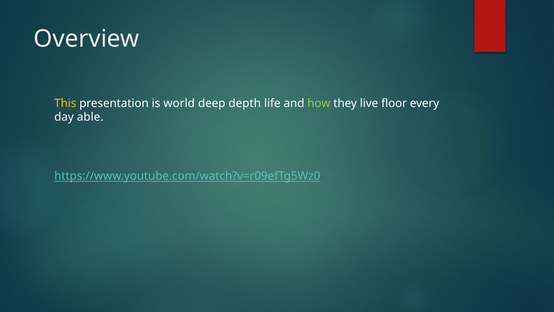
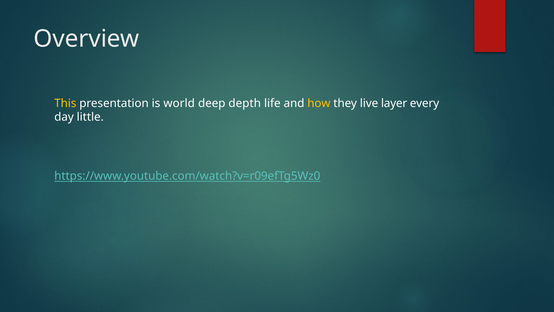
how colour: light green -> yellow
floor: floor -> layer
able: able -> little
